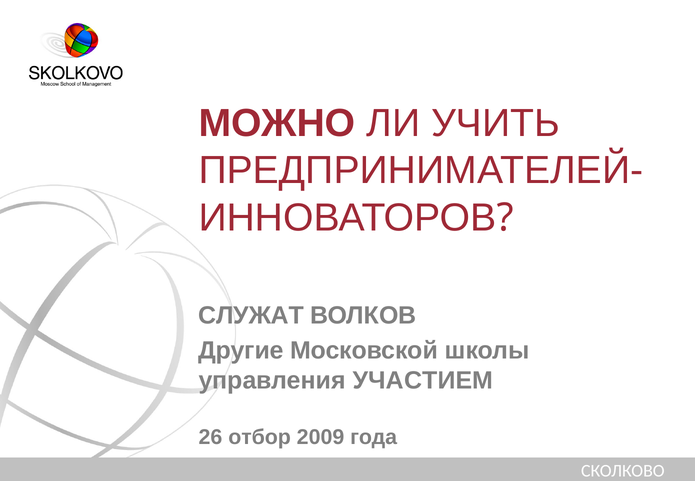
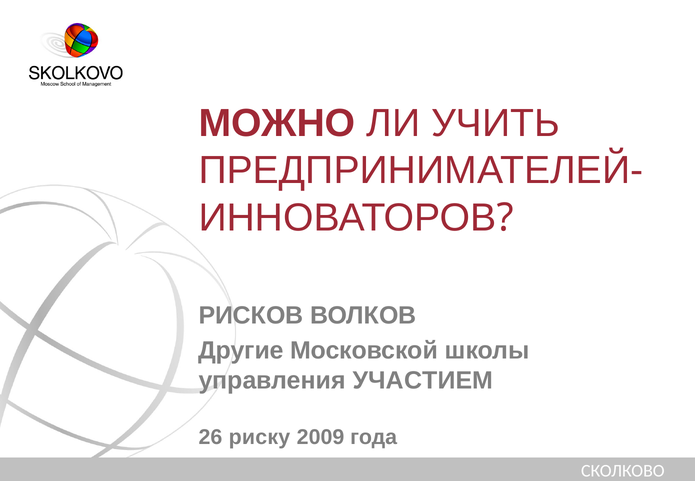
СЛУЖАТ: СЛУЖАТ -> РИСКОВ
отбор: отбор -> риску
